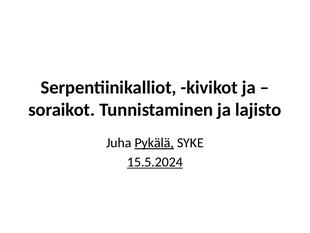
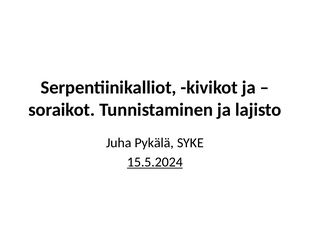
Pykälä underline: present -> none
